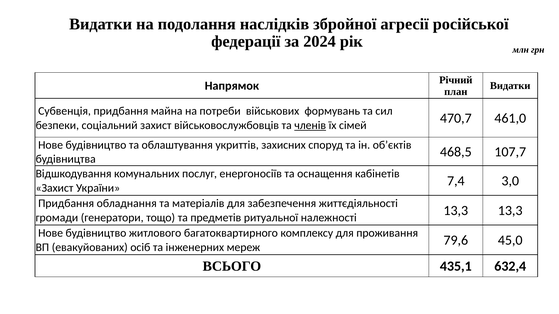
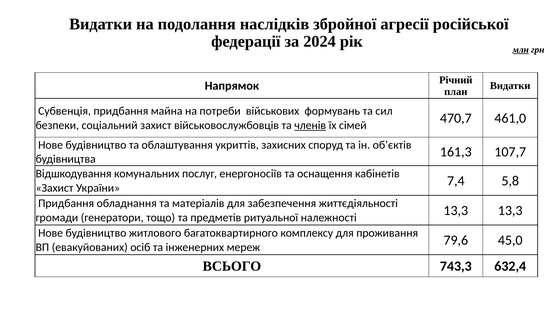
млн underline: none -> present
468,5: 468,5 -> 161,3
3,0: 3,0 -> 5,8
435,1: 435,1 -> 743,3
